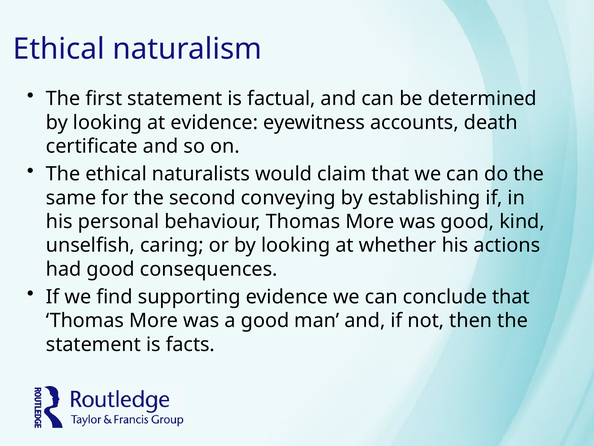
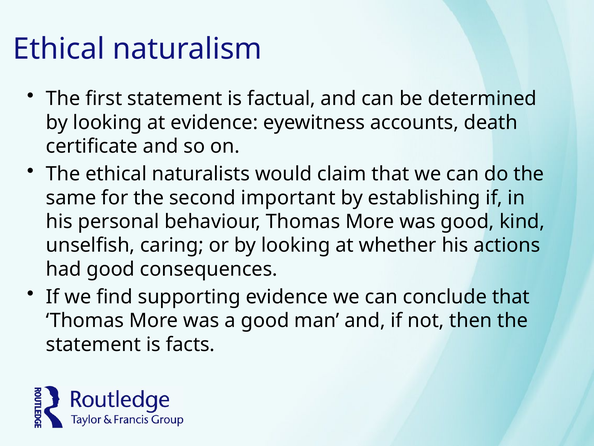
conveying: conveying -> important
